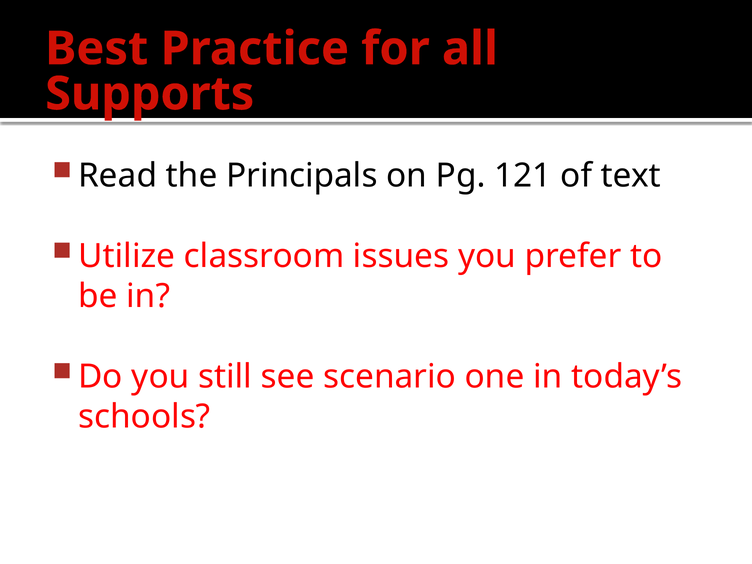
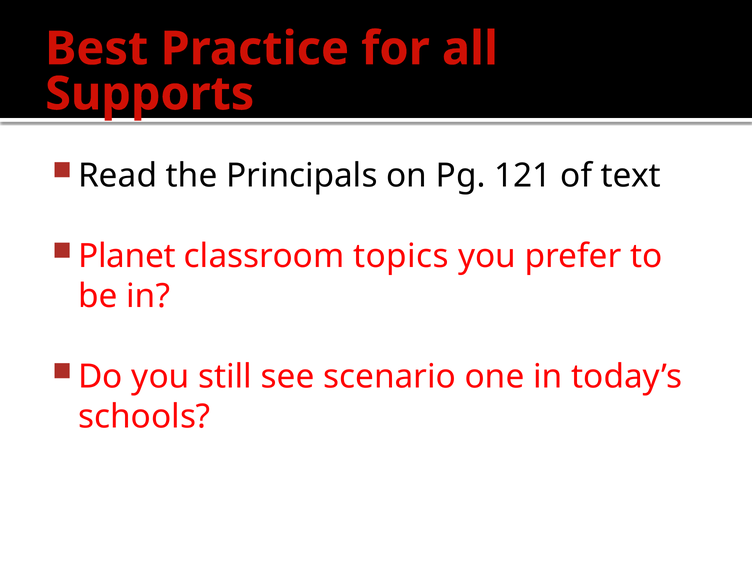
Utilize: Utilize -> Planet
issues: issues -> topics
